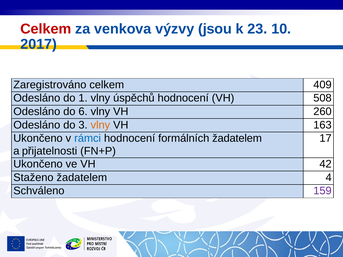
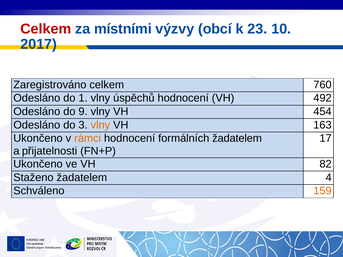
venkova: venkova -> místními
jsou: jsou -> obcí
409: 409 -> 760
508: 508 -> 492
6: 6 -> 9
260: 260 -> 454
rámci colour: blue -> orange
42: 42 -> 82
159 colour: purple -> orange
